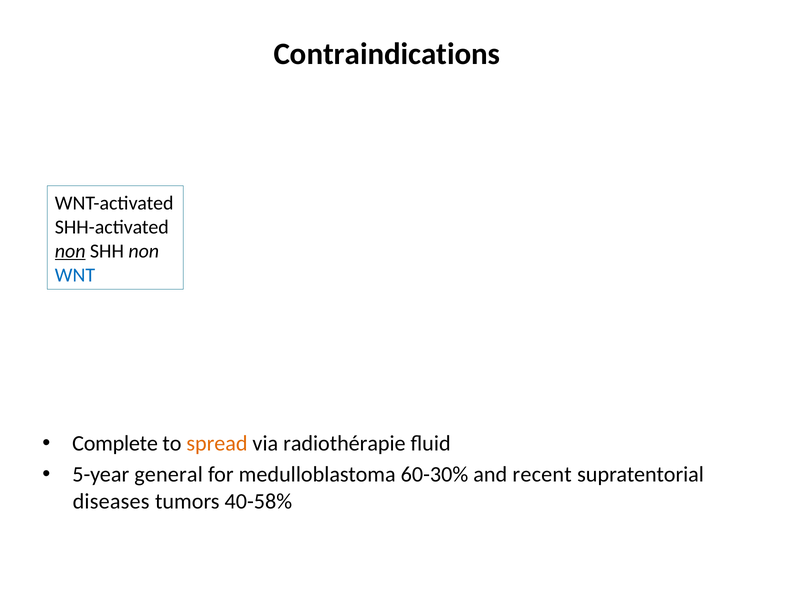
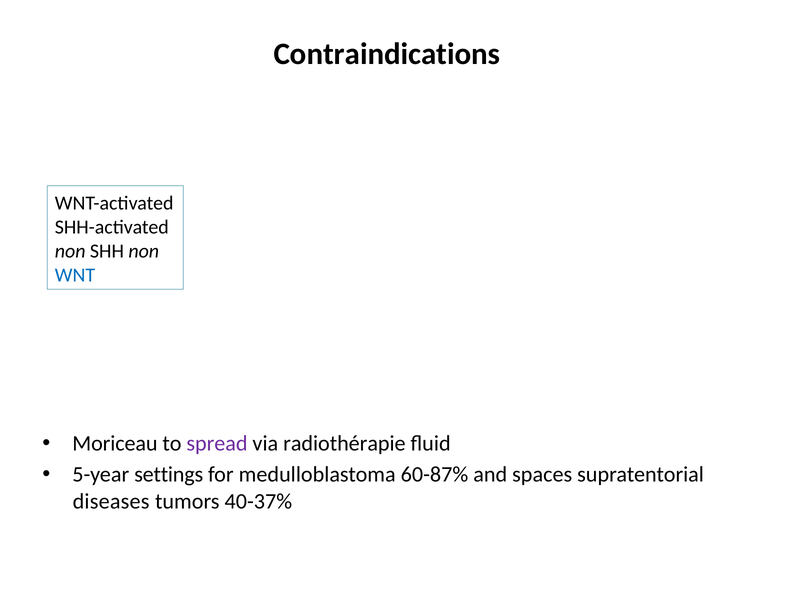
non at (70, 251) underline: present -> none
Complete: Complete -> Moriceau
spread colour: orange -> purple
general: general -> settings
60-30%: 60-30% -> 60-87%
recent: recent -> spaces
40-58%: 40-58% -> 40-37%
